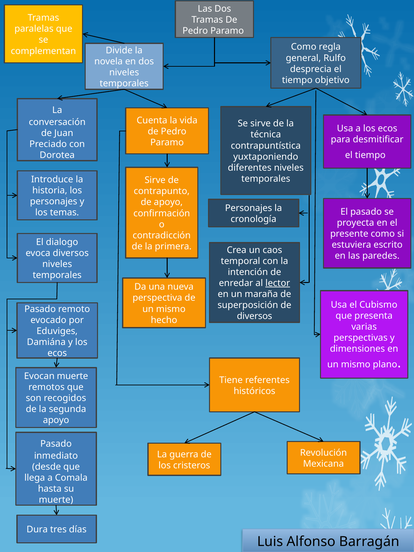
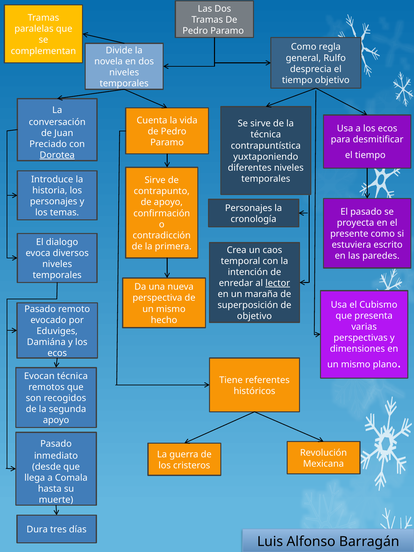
Dorotea underline: none -> present
diversos at (255, 316): diversos -> objetivo
Evocan muerte: muerte -> técnica
